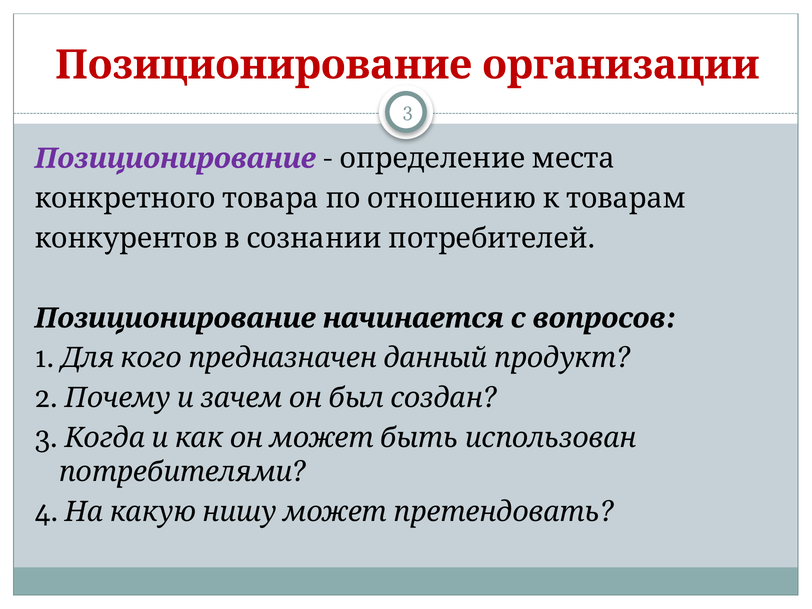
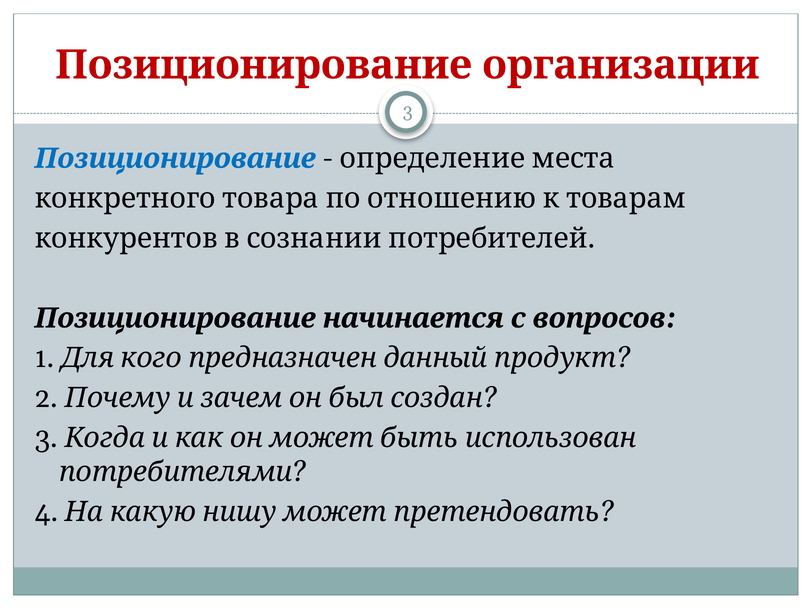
Позиционирование at (175, 158) colour: purple -> blue
